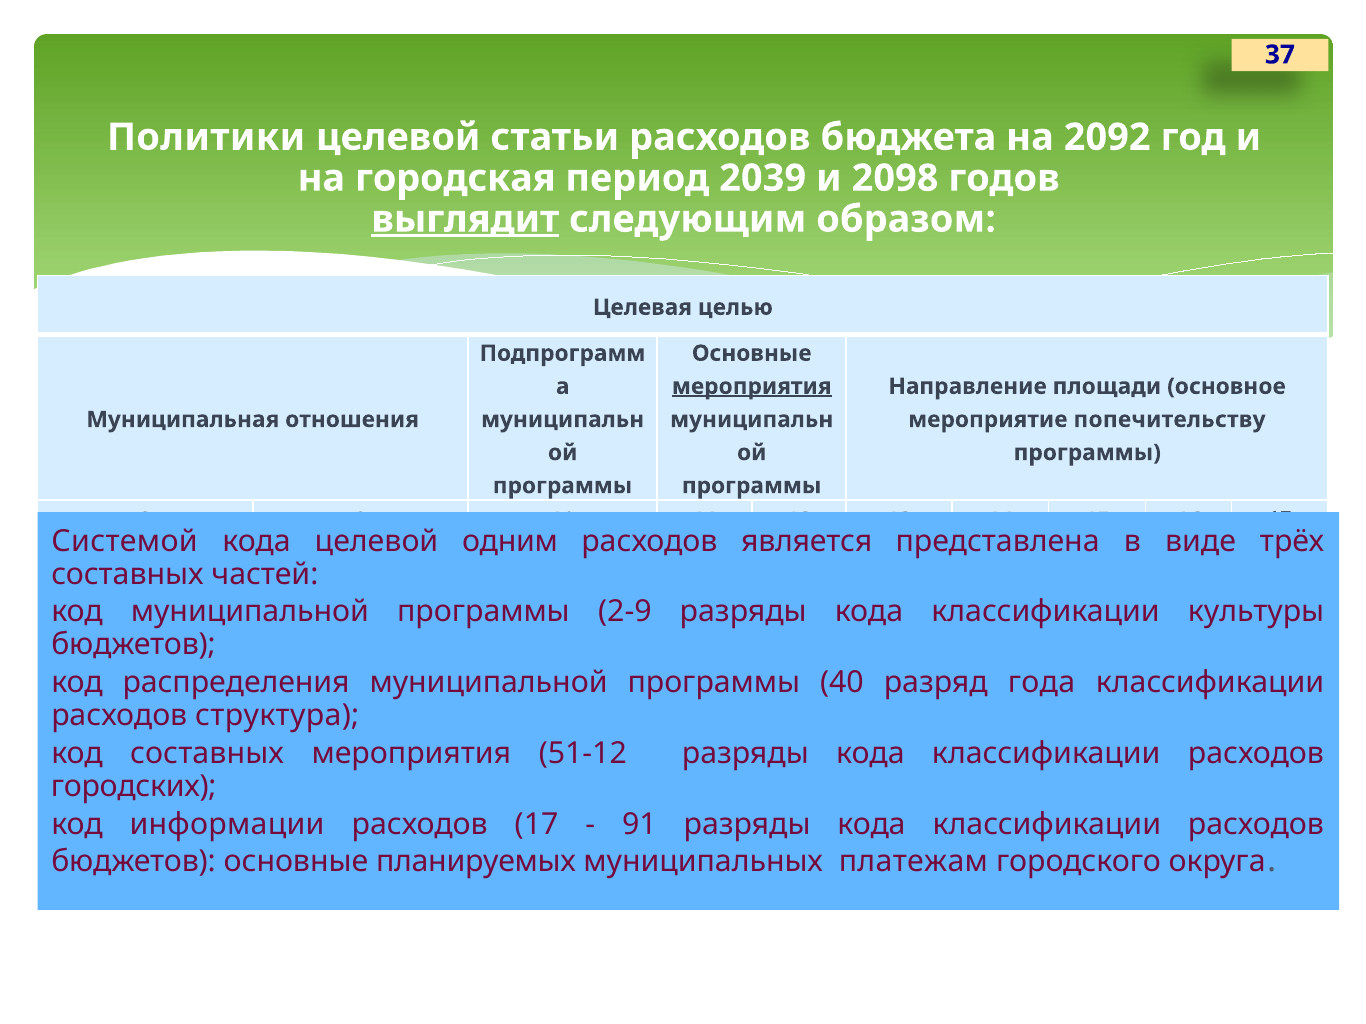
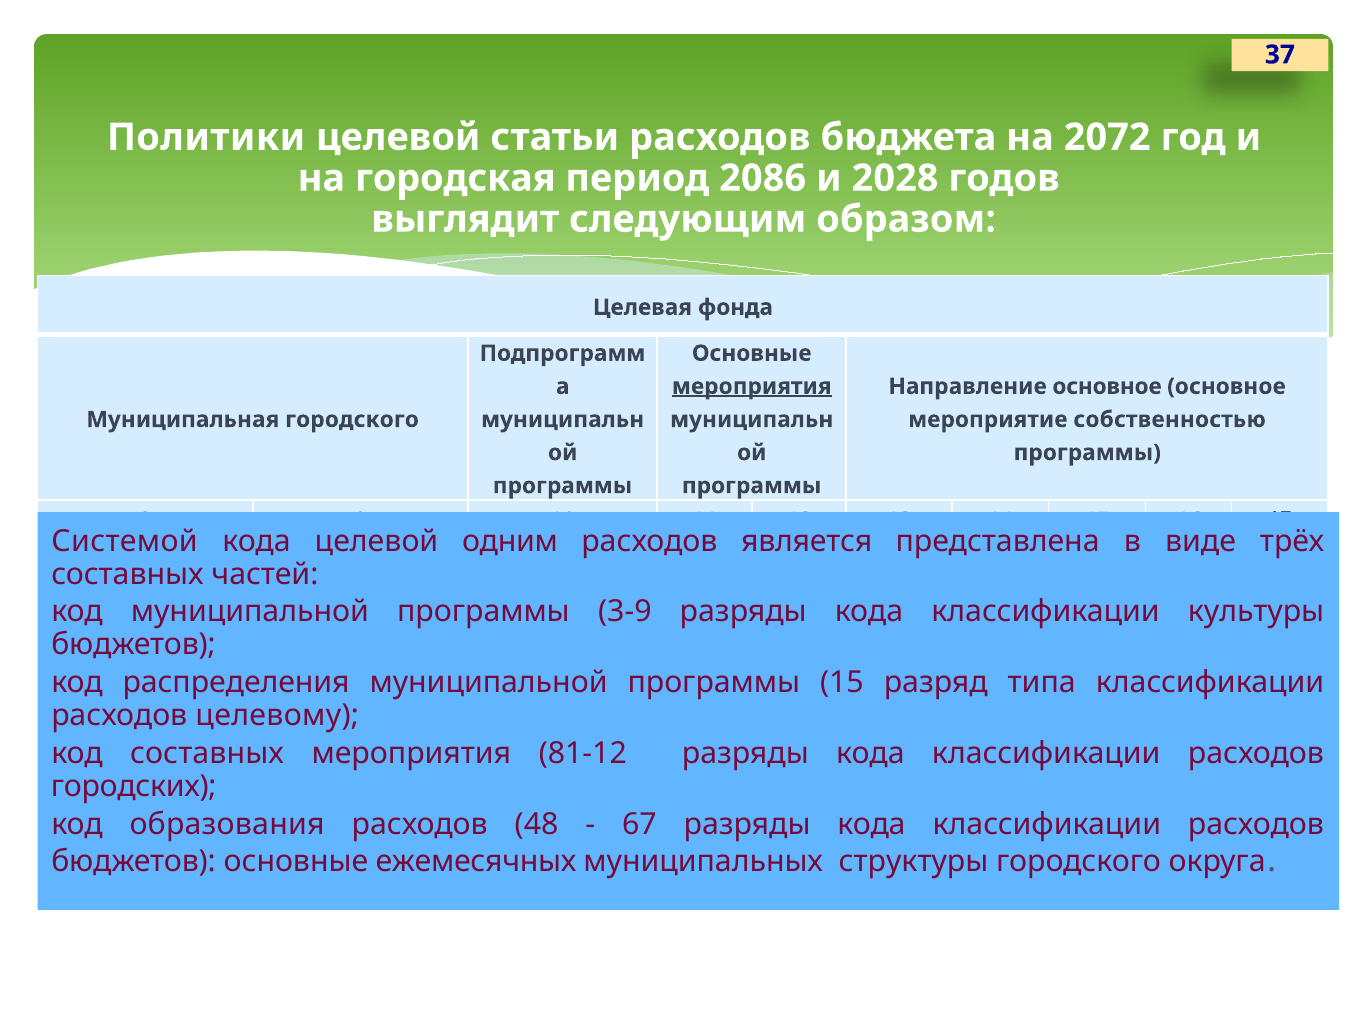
2092: 2092 -> 2072
2039: 2039 -> 2086
2098: 2098 -> 2028
выглядит underline: present -> none
целью: целью -> фонда
Направление площади: площади -> основное
Муниципальная отношения: отношения -> городского
попечительству: попечительству -> собственностью
2-9: 2-9 -> 3-9
программы 40: 40 -> 15
года: года -> типа
структура: структура -> целевому
51-12: 51-12 -> 81-12
информации: информации -> образования
расходов 17: 17 -> 48
91: 91 -> 67
планируемых: планируемых -> ежемесячных
платежам: платежам -> структуры
